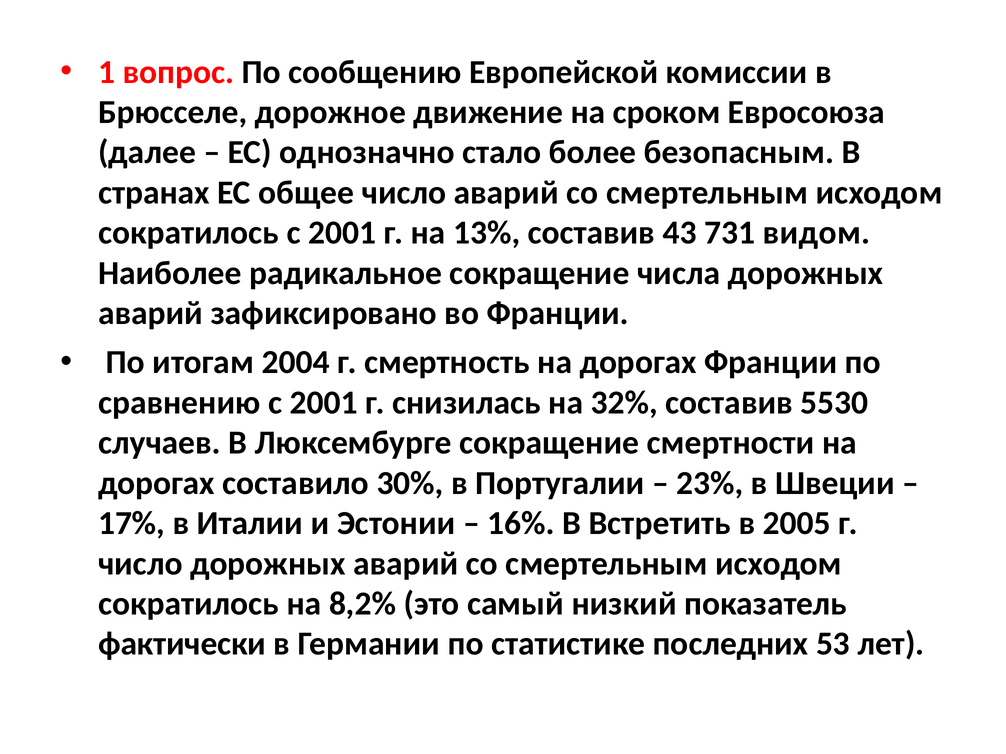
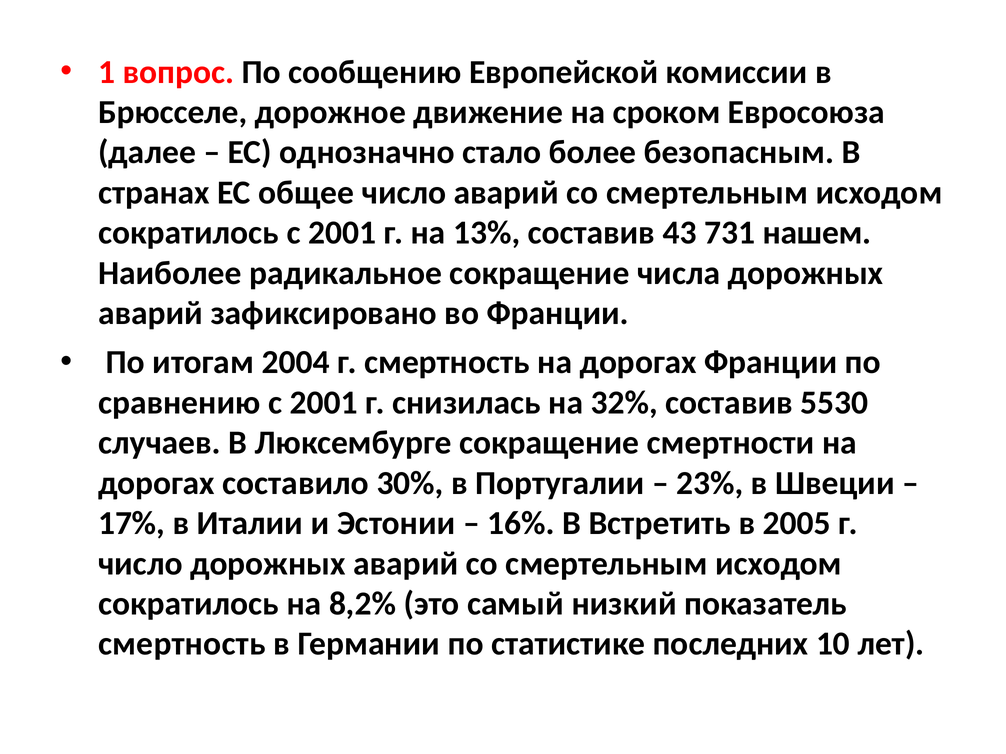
видом: видом -> нашем
фактически at (182, 644): фактически -> смертность
53: 53 -> 10
